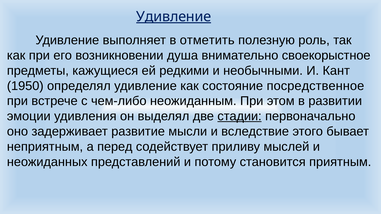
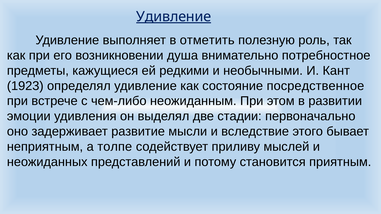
своекорыстное: своекорыстное -> потребностное
1950: 1950 -> 1923
стадии underline: present -> none
перед: перед -> толпе
